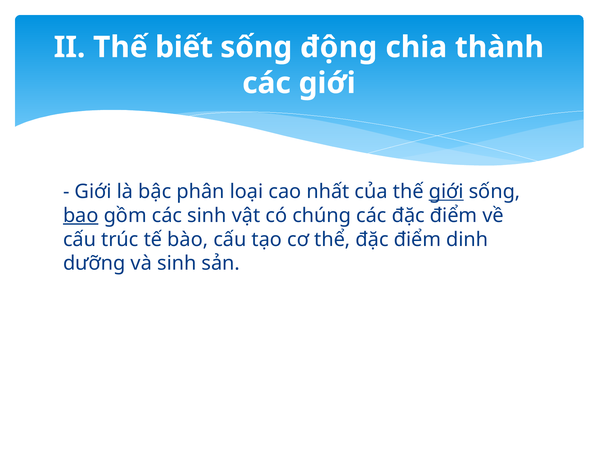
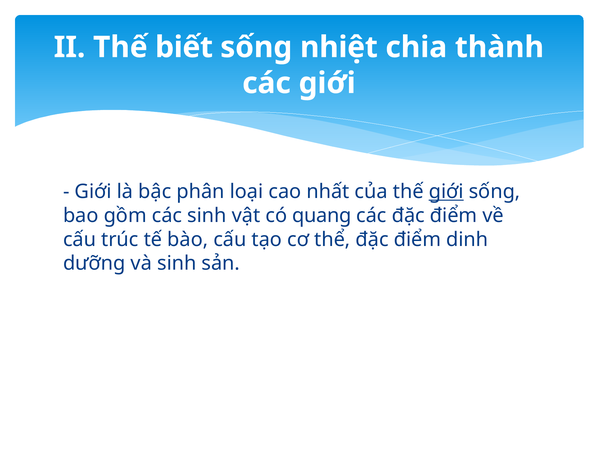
động: động -> nhiệt
bao underline: present -> none
chúng: chúng -> quang
